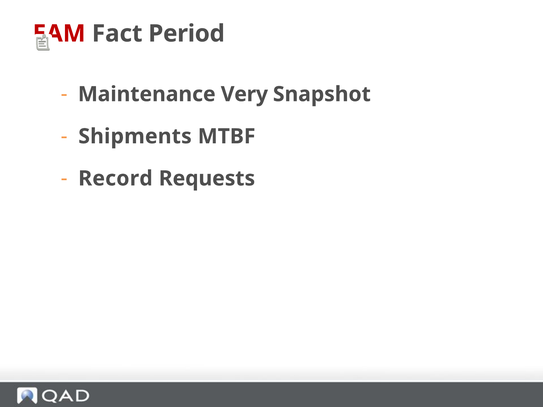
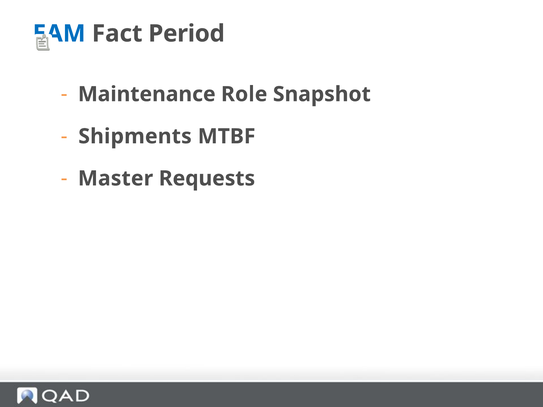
EAM colour: red -> blue
Very: Very -> Role
Record: Record -> Master
